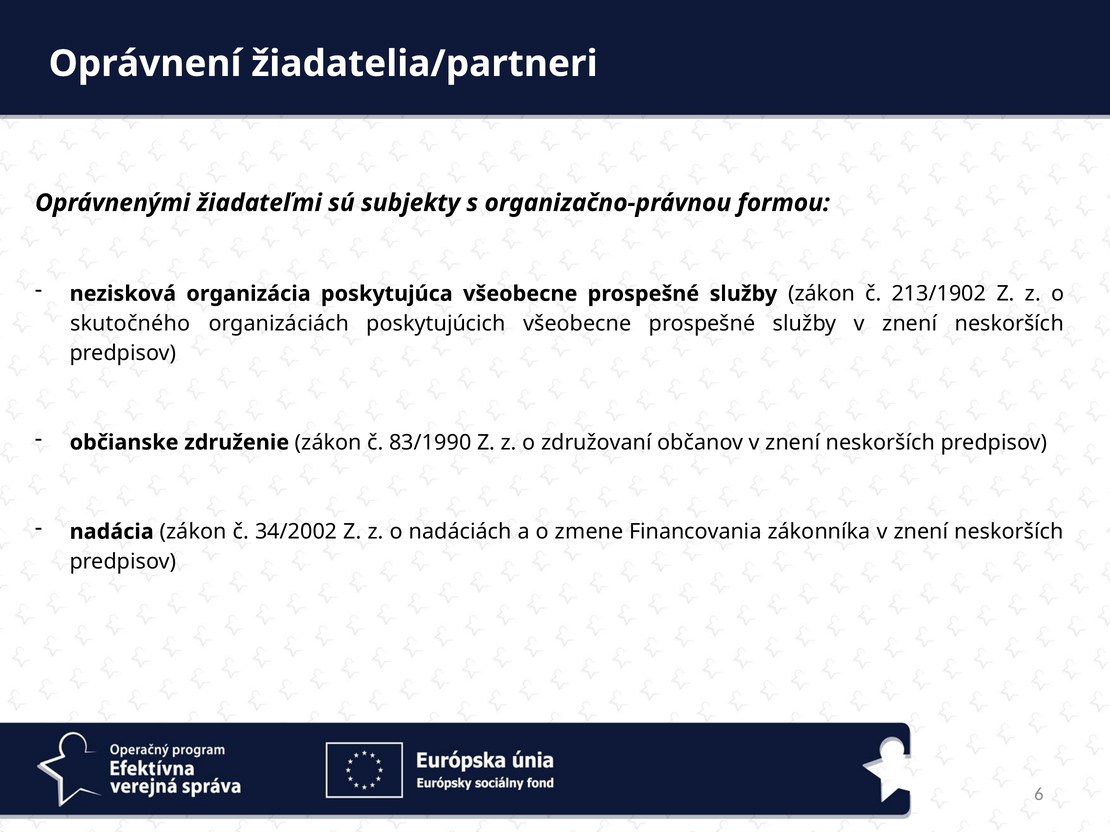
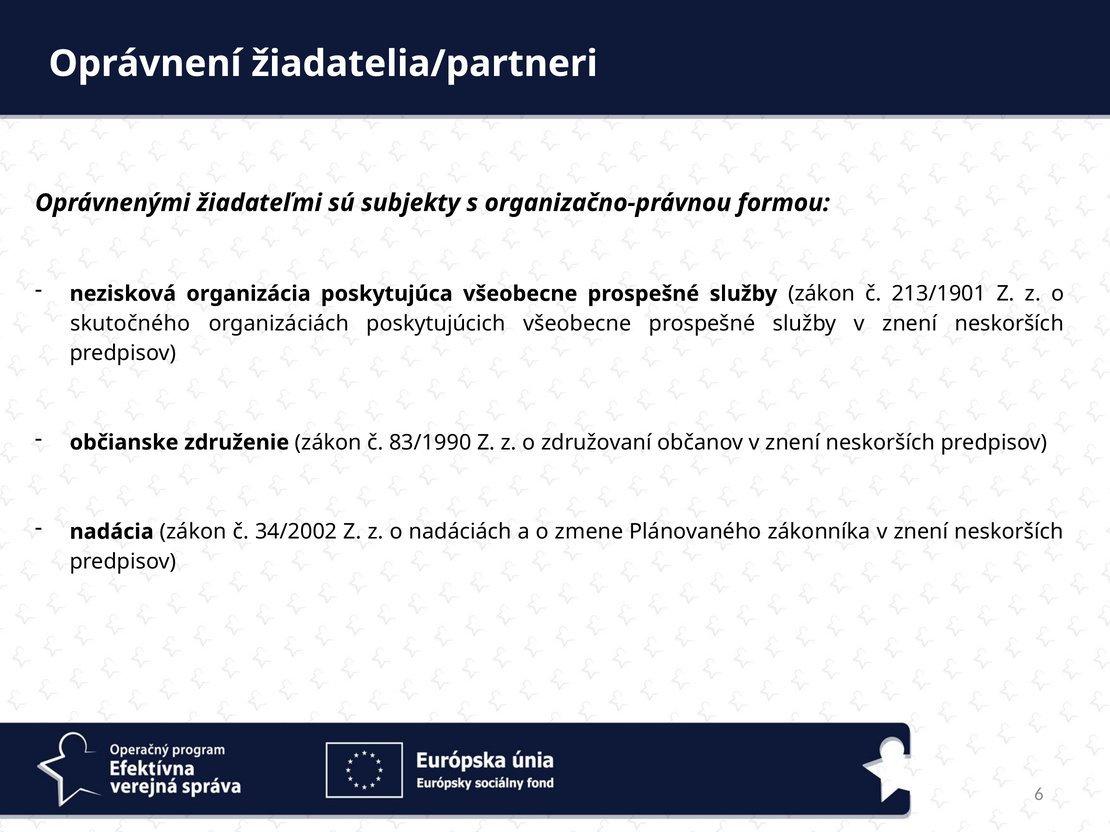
213/1902: 213/1902 -> 213/1901
Financovania: Financovania -> Plánovaného
